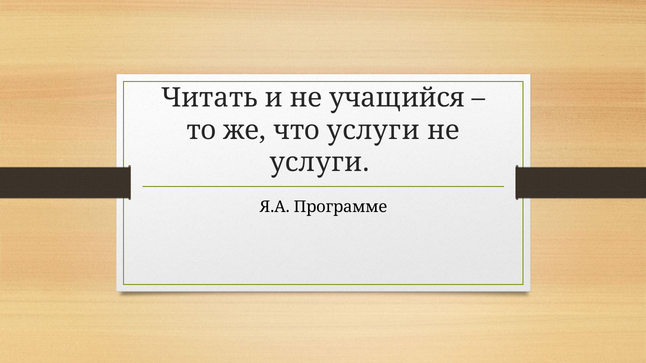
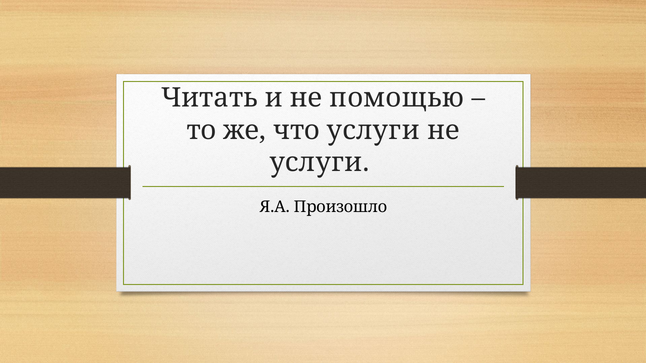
учащийся: учащийся -> помощью
Программе: Программе -> Произошло
